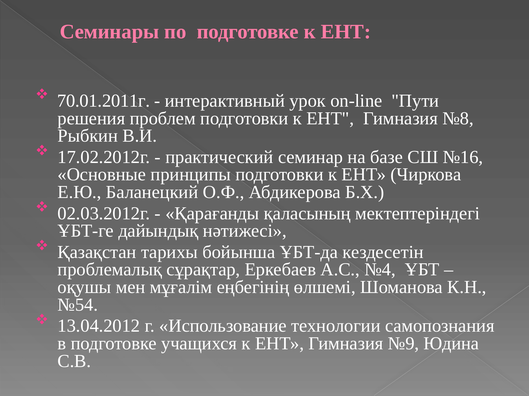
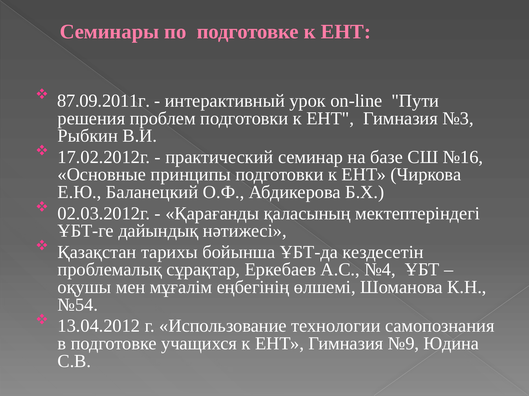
70.01.2011г: 70.01.2011г -> 87.09.2011г
№8: №8 -> №3
